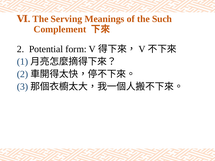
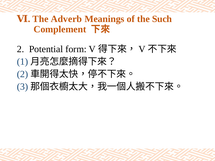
Serving: Serving -> Adverb
